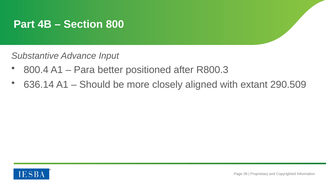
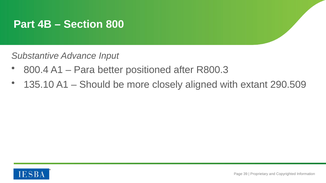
636.14: 636.14 -> 135.10
